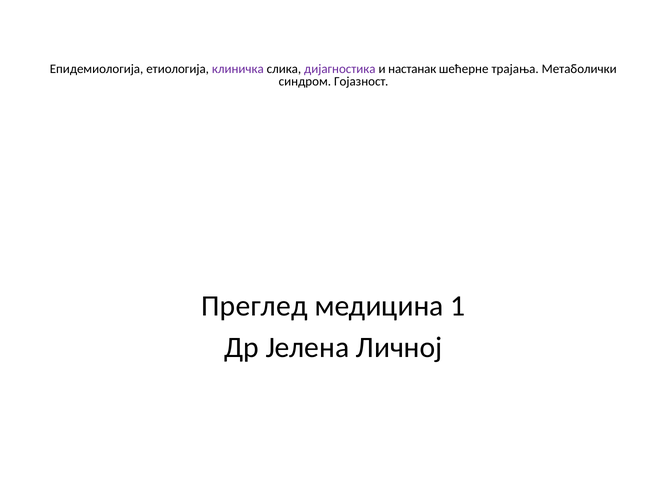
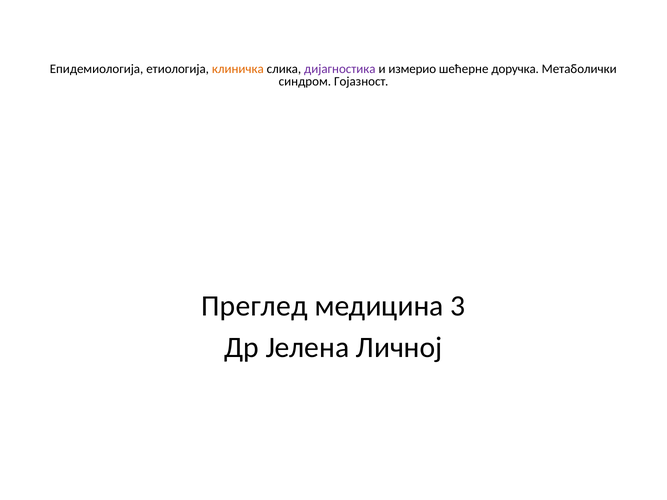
клиничка colour: purple -> orange
настанак: настанак -> измерио
трајања: трајања -> доручка
1: 1 -> 3
